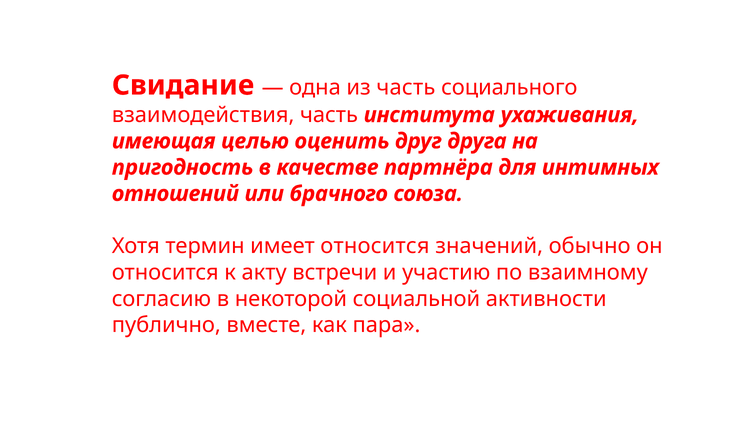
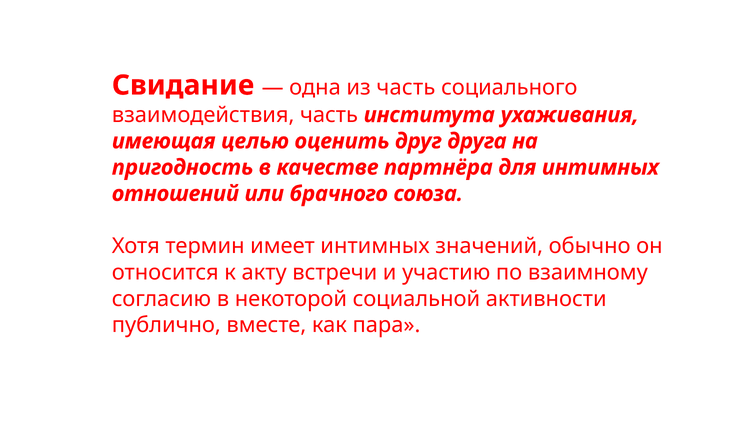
имеет относится: относится -> интимных
